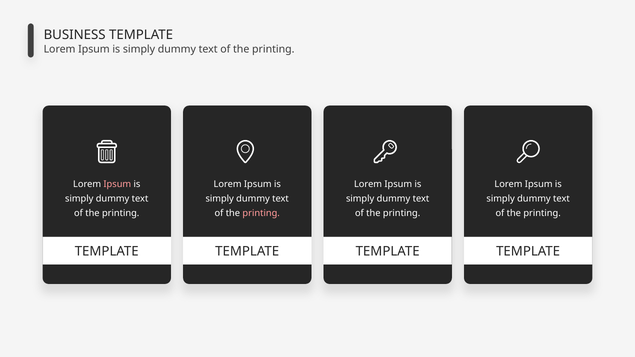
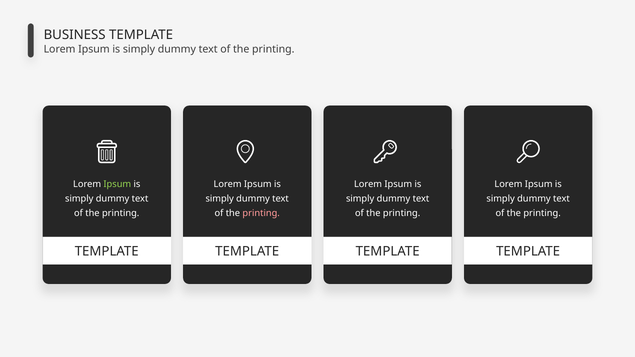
Ipsum at (117, 184) colour: pink -> light green
